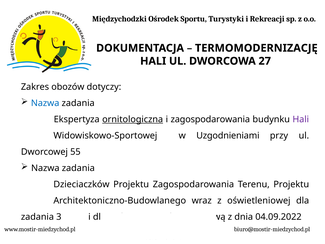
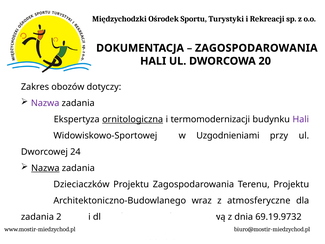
TERMOMODERNIZACJĘ at (256, 48): TERMOMODERNIZACJĘ -> ZAGOSPODAROWANIA
27: 27 -> 20
Nazwa at (45, 103) colour: blue -> purple
i zagospodarowania: zagospodarowania -> termomodernizacji
55: 55 -> 24
Nazwa at (45, 168) underline: none -> present
oświetleniowej: oświetleniowej -> atmosferyczne
3 at (59, 217): 3 -> 2
04.09.2022: 04.09.2022 -> 69.19.9732
